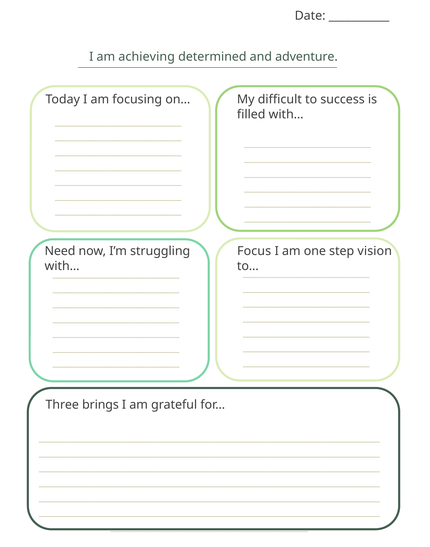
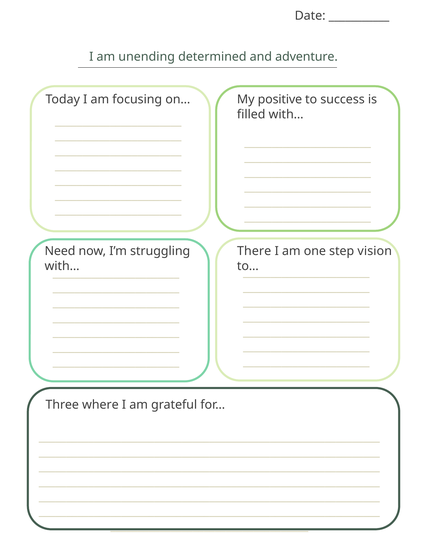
achieving: achieving -> unending
difficult: difficult -> positive
Focus: Focus -> There
brings: brings -> where
